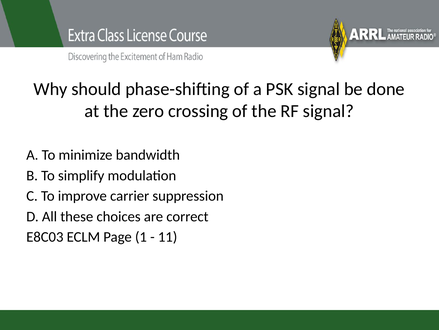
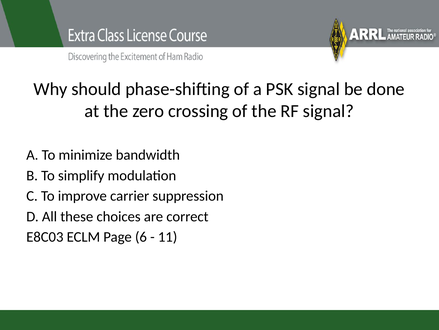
1: 1 -> 6
